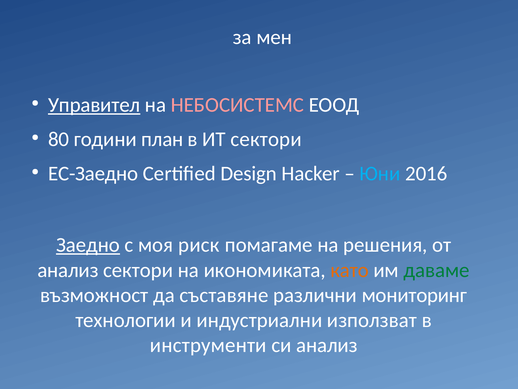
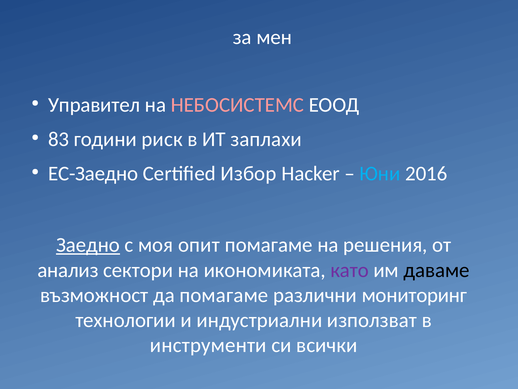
Управител underline: present -> none
80: 80 -> 83
план: план -> риск
ИТ сектори: сектори -> заплахи
Design: Design -> Избор
риск: риск -> опит
като colour: orange -> purple
даваме colour: green -> black
да съставяне: съставяне -> помагаме
си анализ: анализ -> всички
